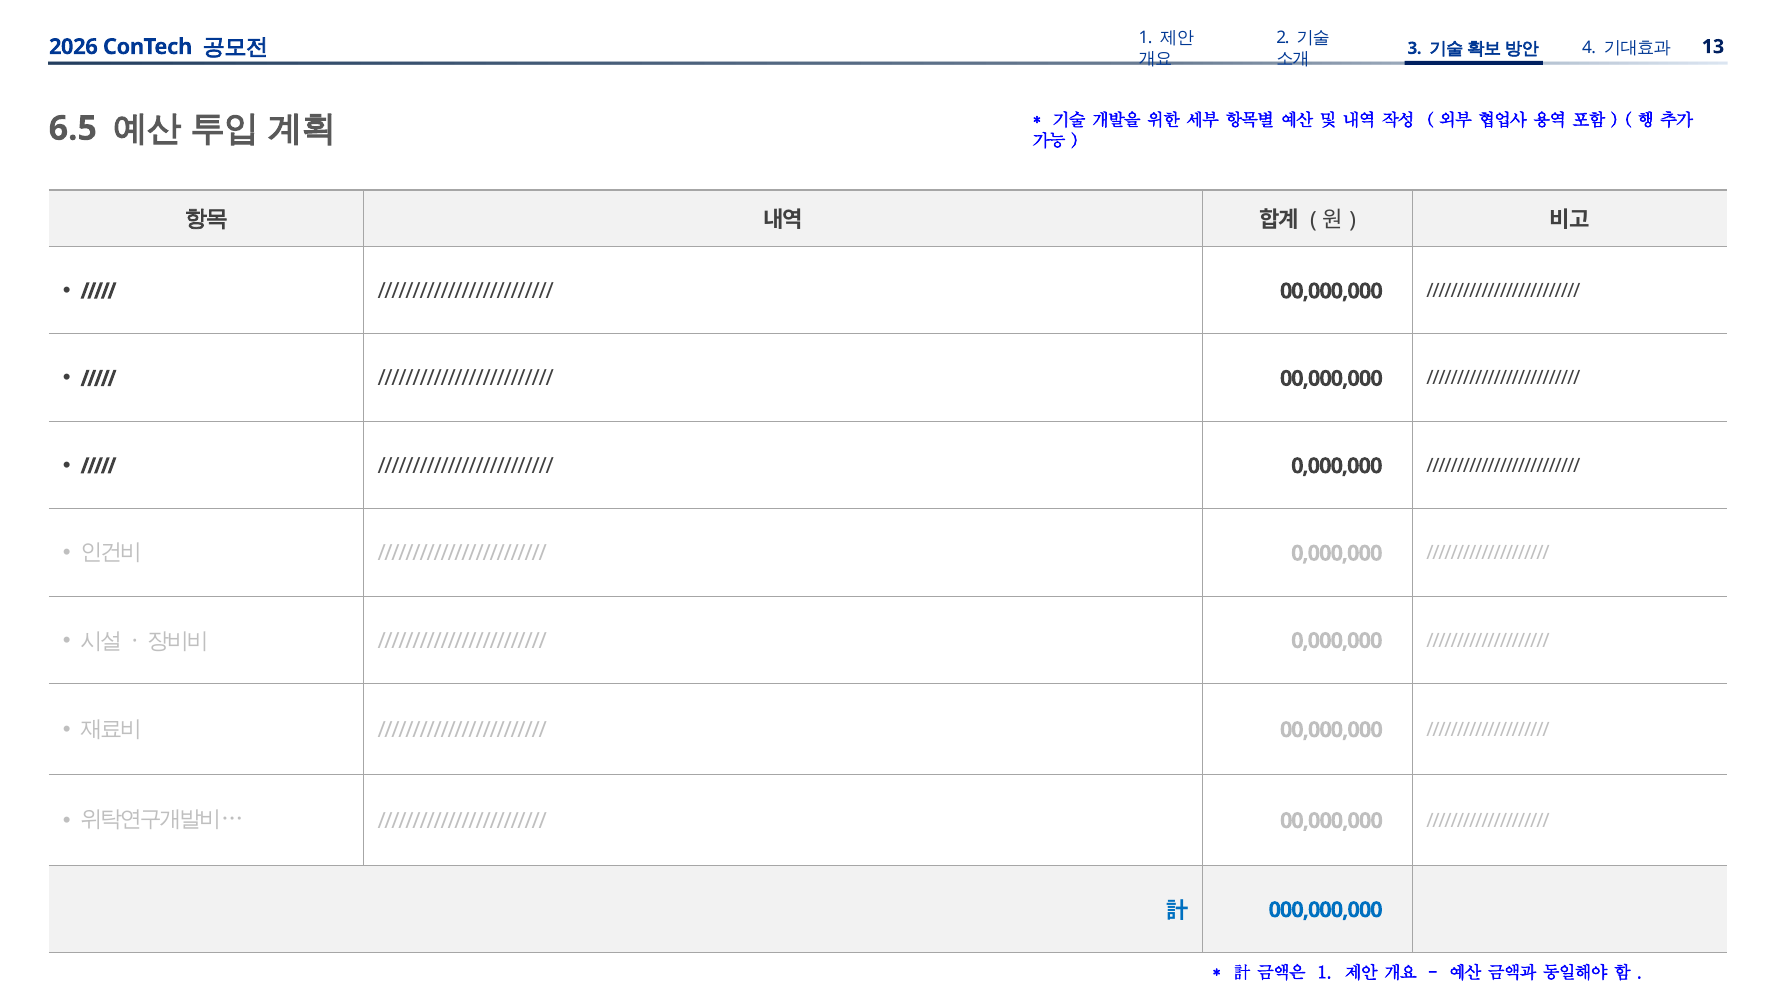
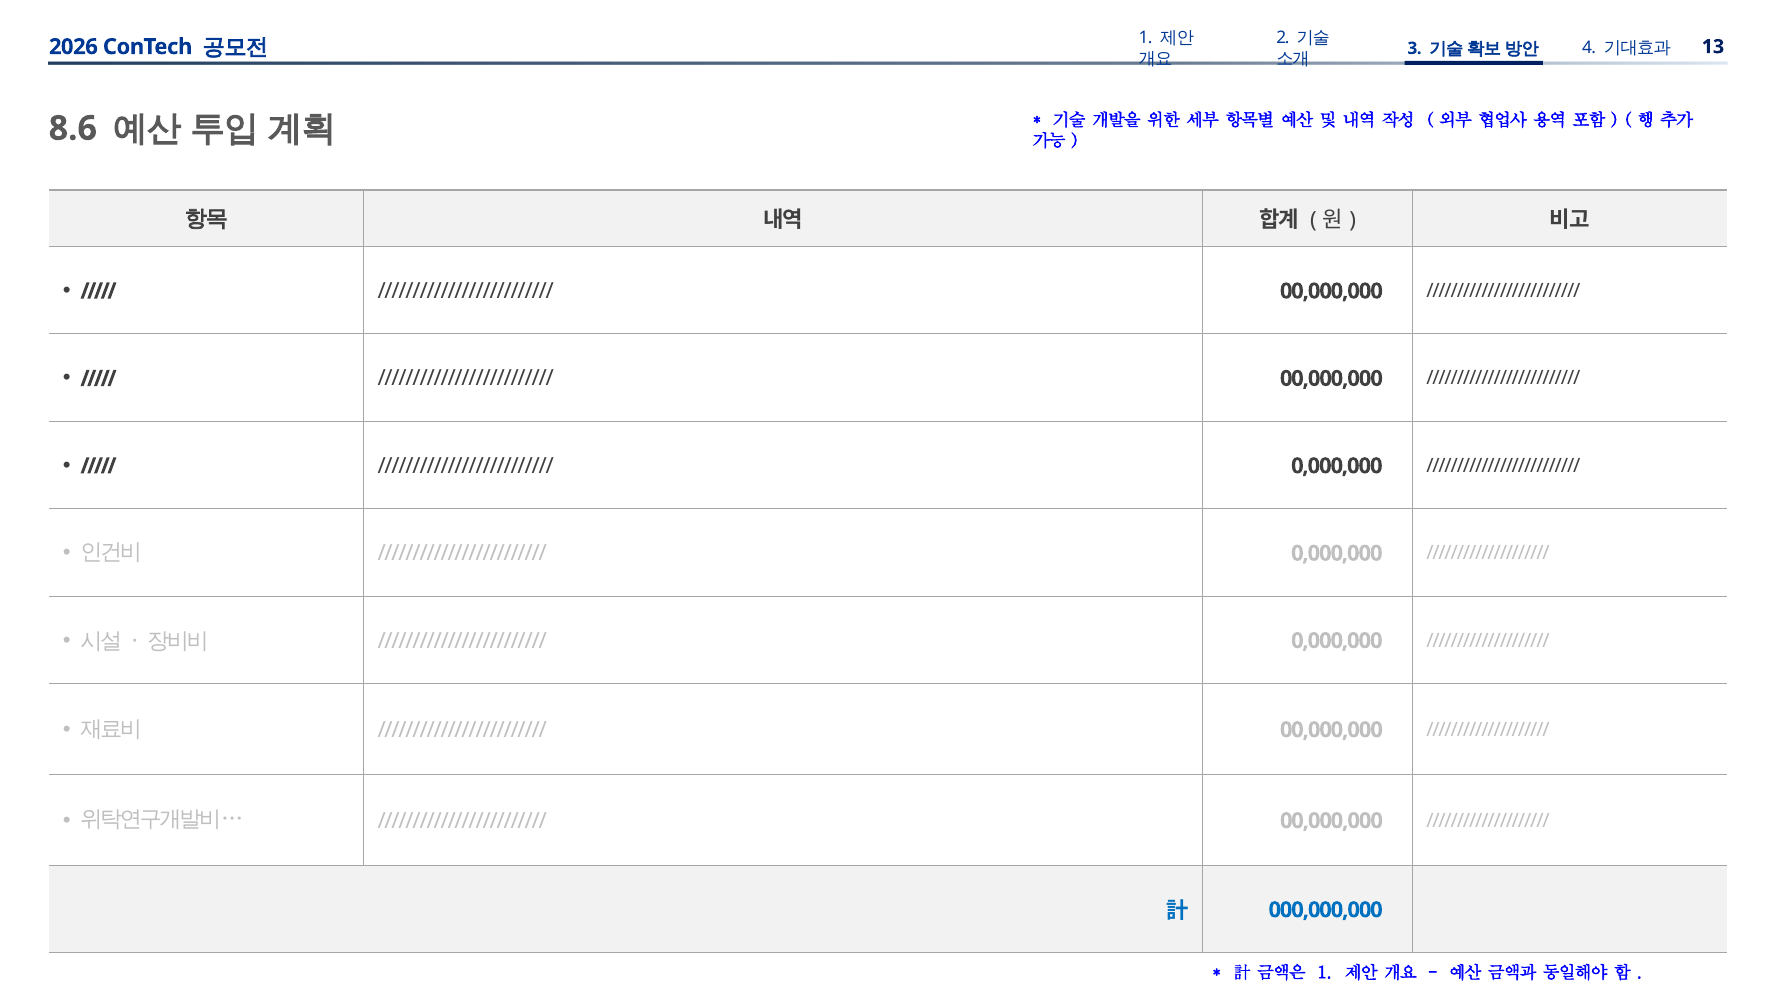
6.5: 6.5 -> 8.6
